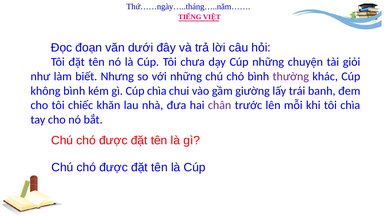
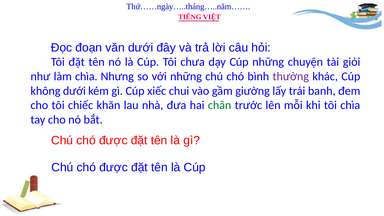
làm biết: biết -> chìa
không bình: bình -> dưới
Cúp chìa: chìa -> xiếc
chân colour: purple -> green
